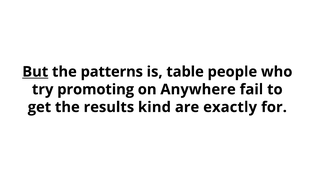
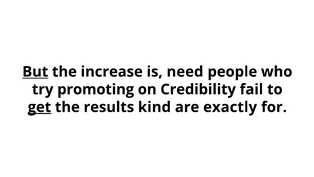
patterns: patterns -> increase
table: table -> need
Anywhere: Anywhere -> Credibility
get underline: none -> present
